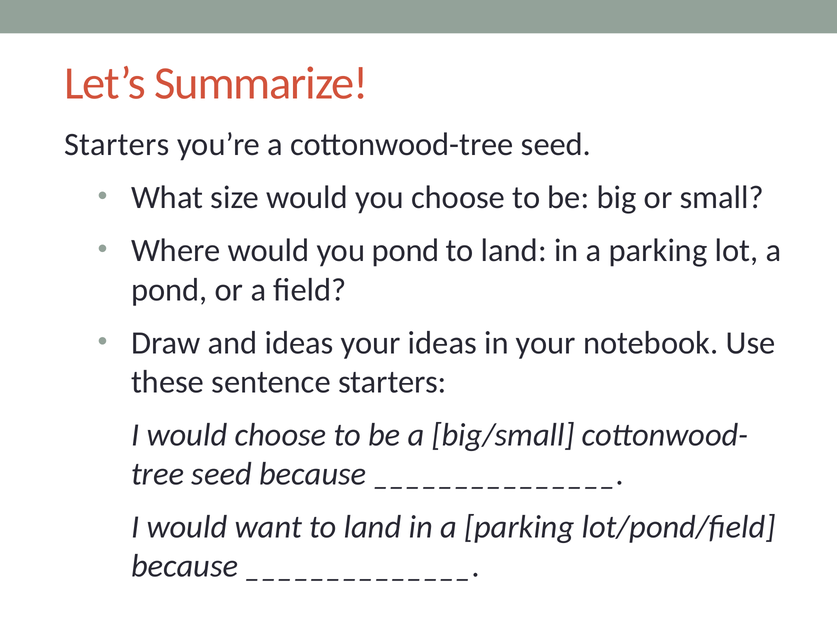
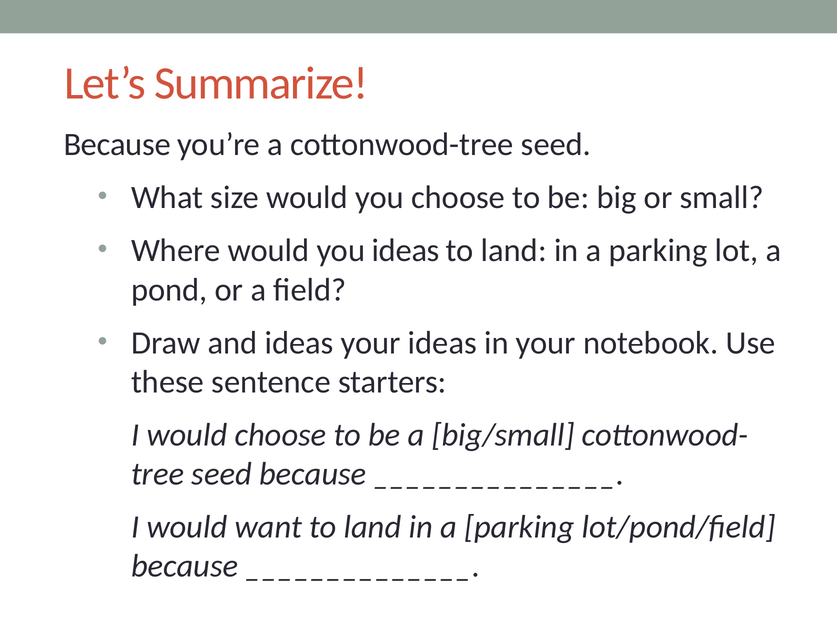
Starters at (117, 145): Starters -> Because
you pond: pond -> ideas
